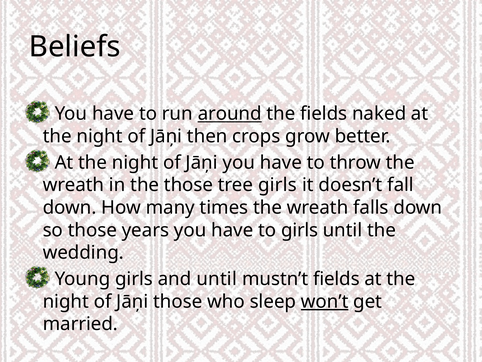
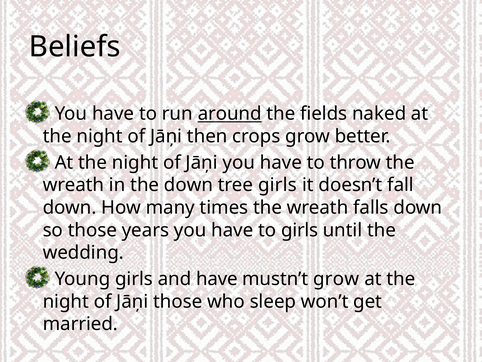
the those: those -> down
and until: until -> have
mustn’t fields: fields -> grow
won’t underline: present -> none
